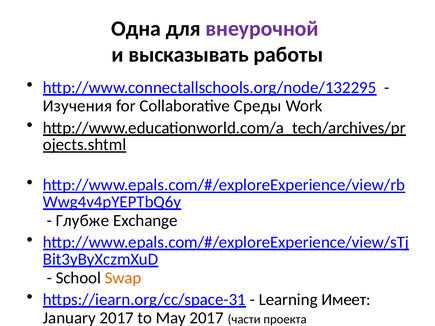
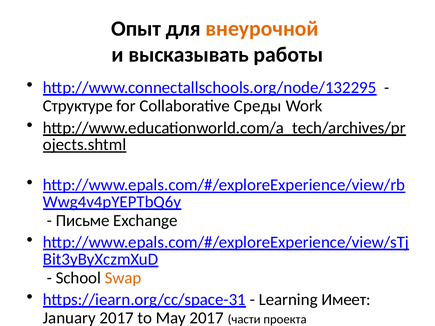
Одна: Одна -> Опыт
внеурочной colour: purple -> orange
Изучения: Изучения -> Структуре
Глубже: Глубже -> Письме
